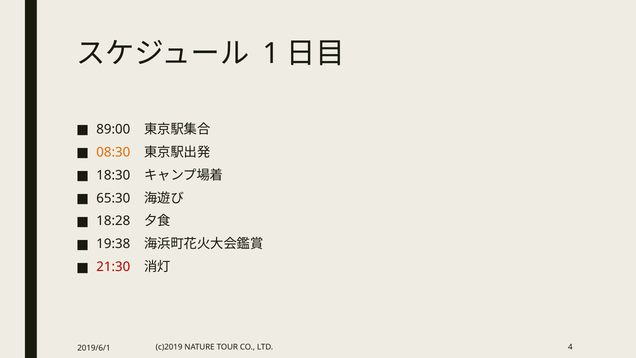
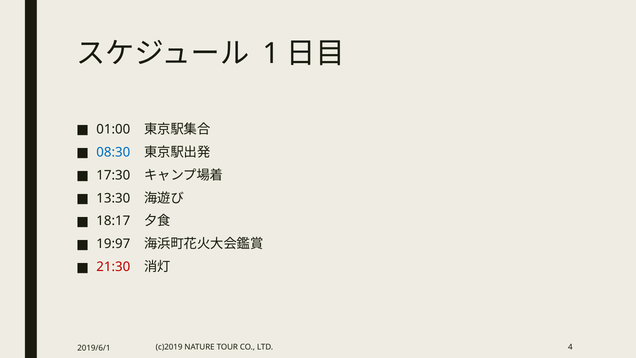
89:00: 89:00 -> 01:00
08:30 colour: orange -> blue
18:30: 18:30 -> 17:30
65:30: 65:30 -> 13:30
18:28: 18:28 -> 18:17
19:38: 19:38 -> 19:97
